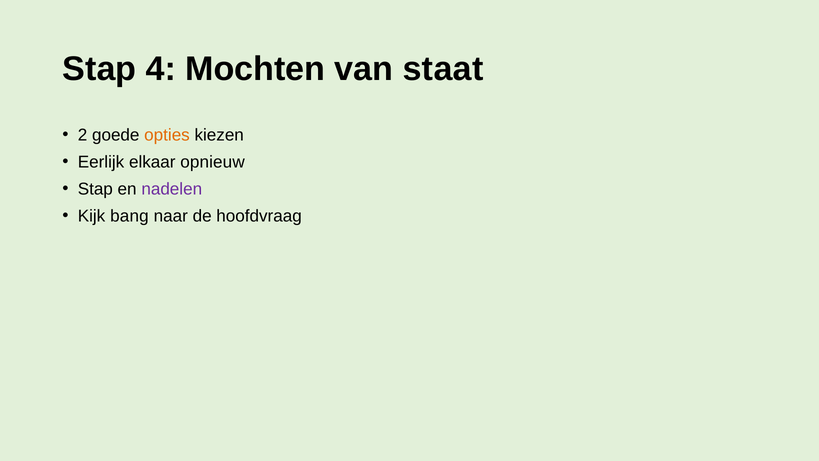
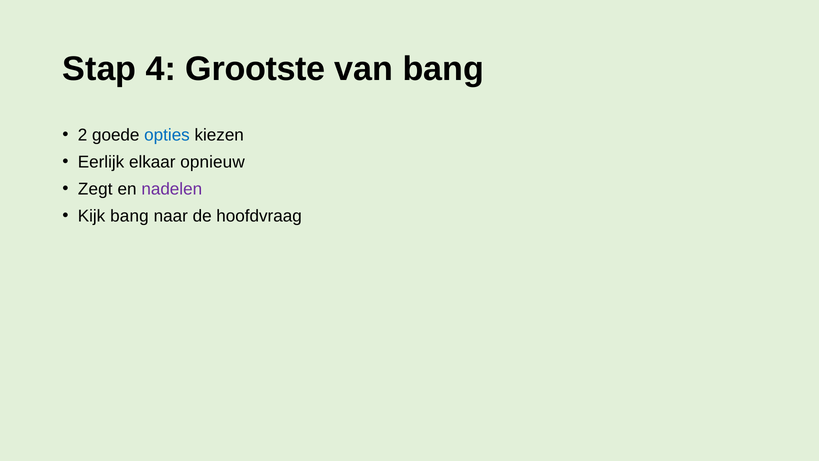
Mochten: Mochten -> Grootste
van staat: staat -> bang
opties colour: orange -> blue
Stap at (95, 189): Stap -> Zegt
